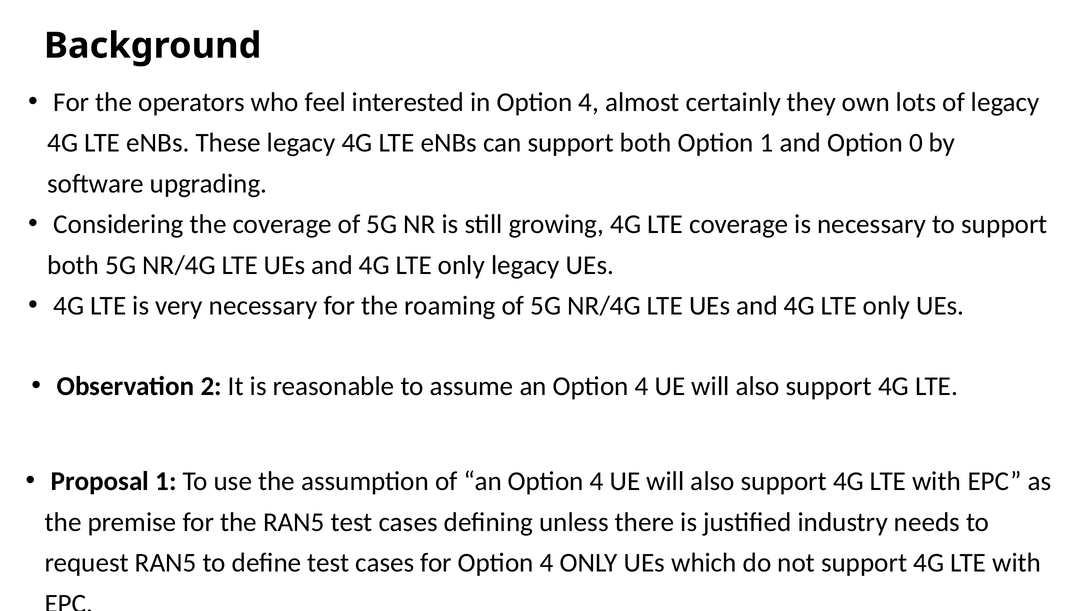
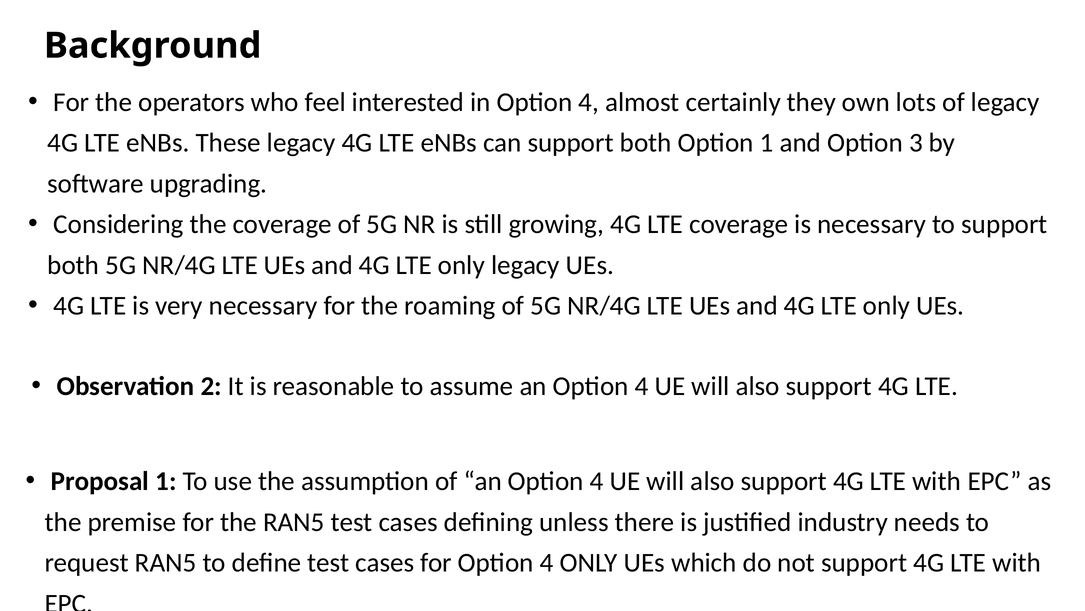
0: 0 -> 3
